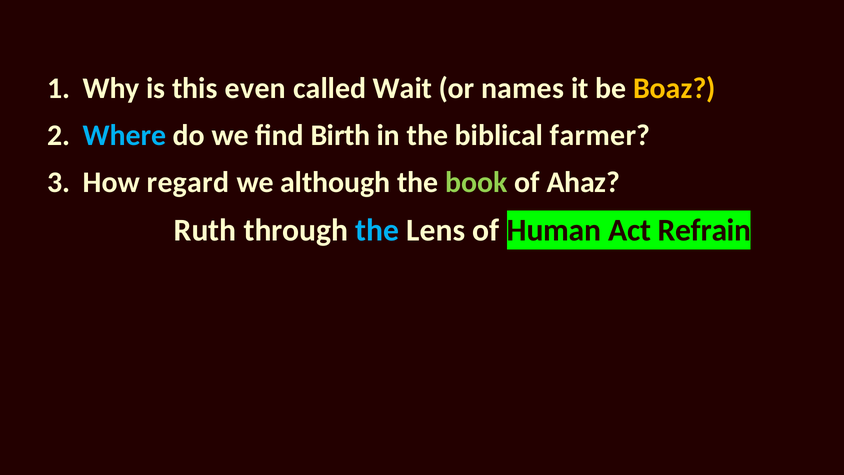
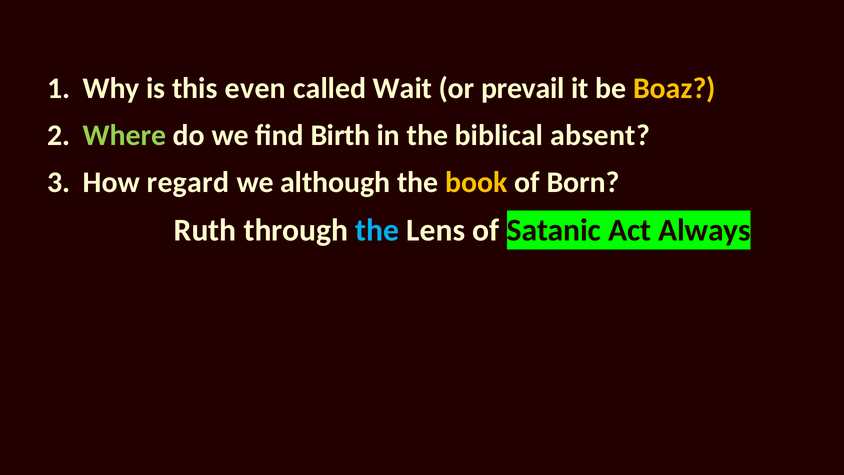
names: names -> prevail
Where colour: light blue -> light green
farmer: farmer -> absent
book colour: light green -> yellow
Ahaz: Ahaz -> Born
Human: Human -> Satanic
Refrain: Refrain -> Always
